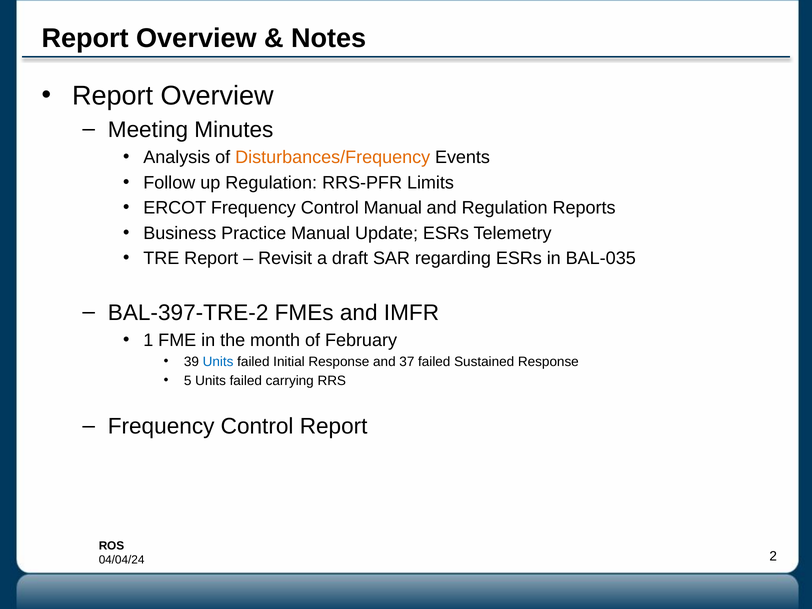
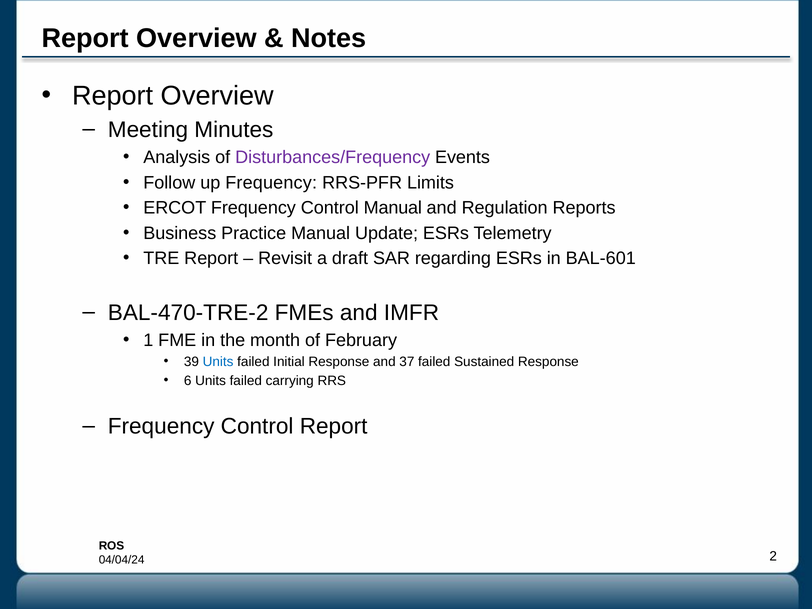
Disturbances/Frequency colour: orange -> purple
up Regulation: Regulation -> Frequency
BAL-035: BAL-035 -> BAL-601
BAL-397-TRE-2: BAL-397-TRE-2 -> BAL-470-TRE-2
5: 5 -> 6
